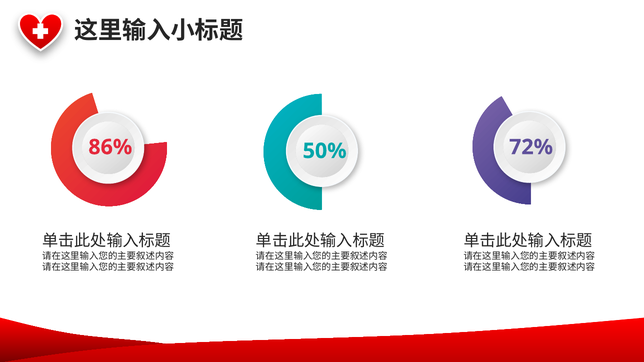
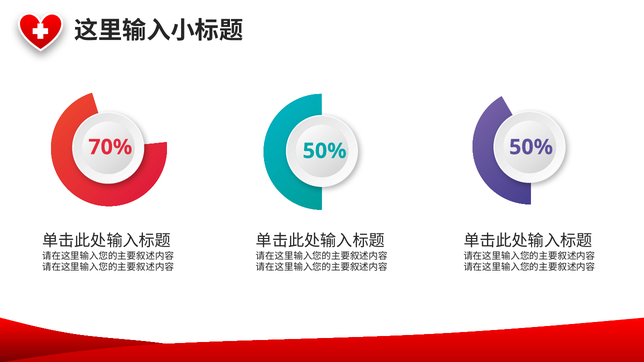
86%: 86% -> 70%
50% 72%: 72% -> 50%
